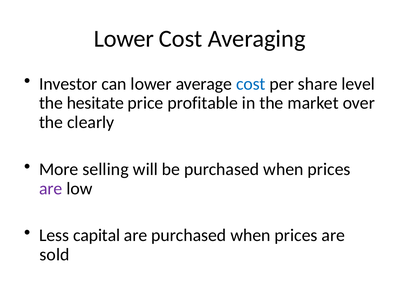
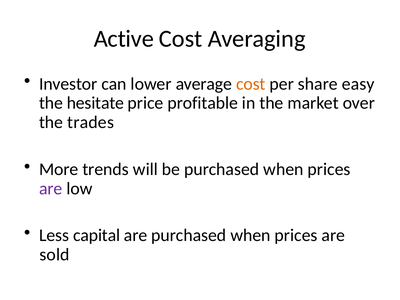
Lower at (124, 39): Lower -> Active
cost at (251, 84) colour: blue -> orange
level: level -> easy
clearly: clearly -> trades
selling: selling -> trends
